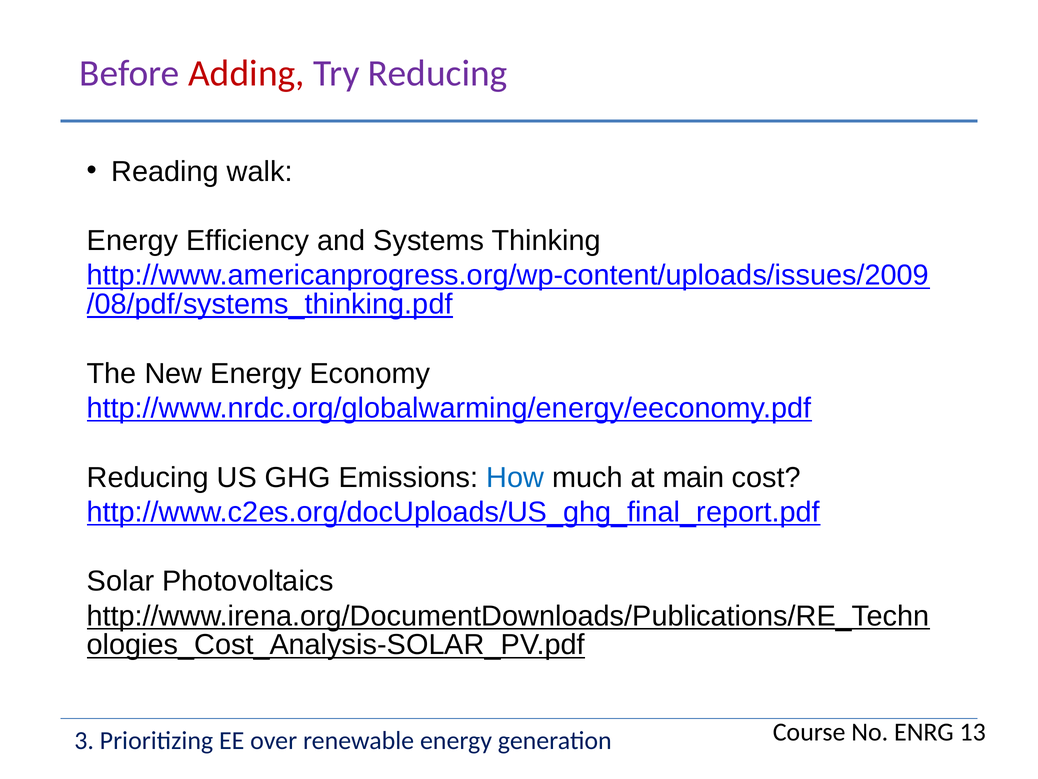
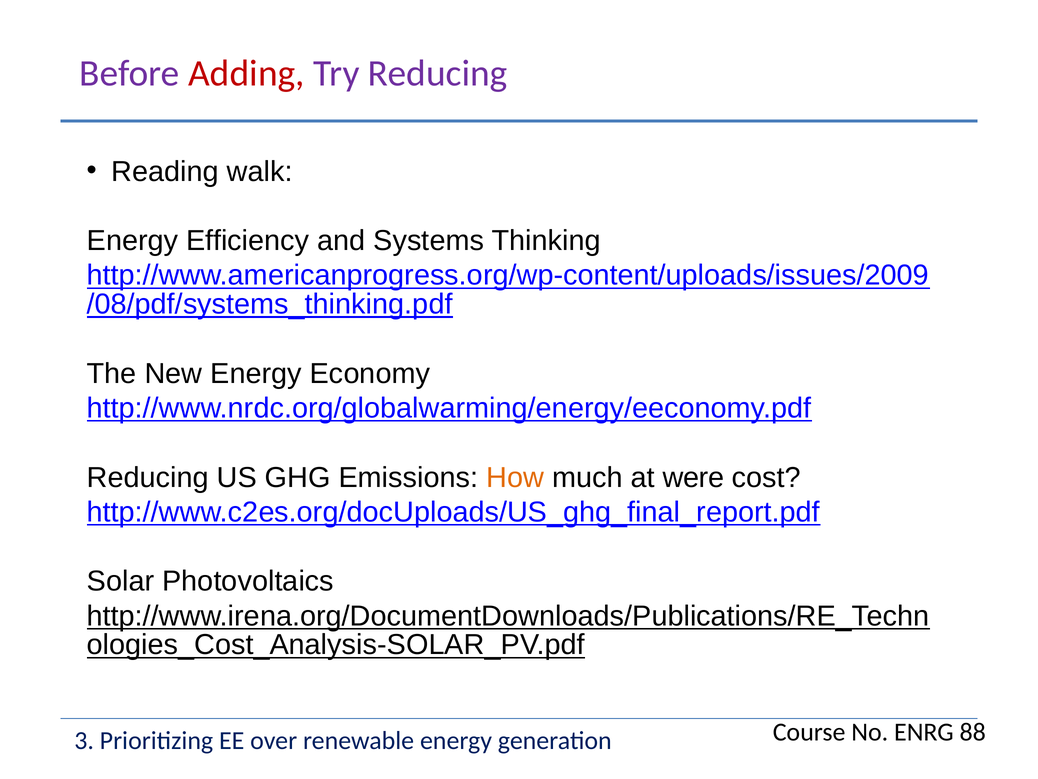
How colour: blue -> orange
main: main -> were
13: 13 -> 88
